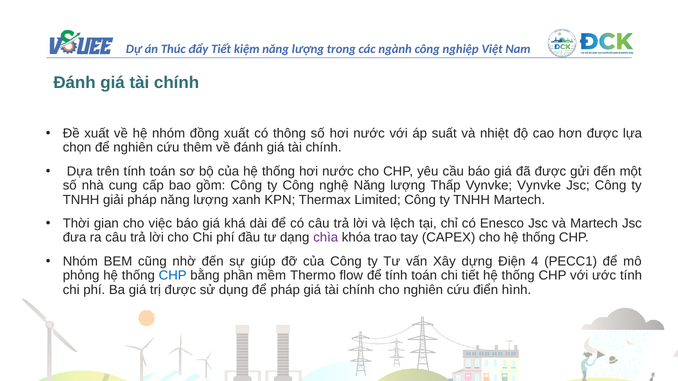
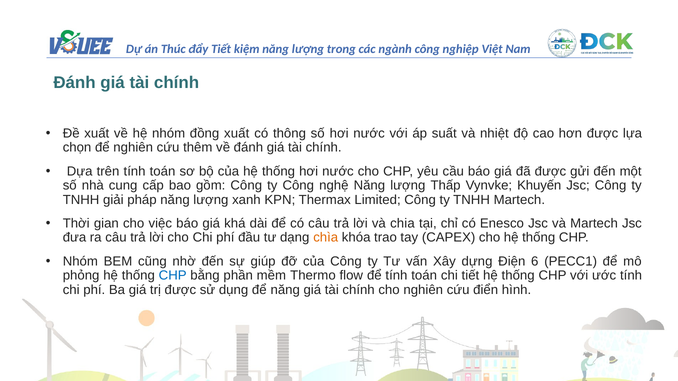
Vynvke Vynvke: Vynvke -> Khuyến
lệch: lệch -> chia
chìa colour: purple -> orange
4: 4 -> 6
để pháp: pháp -> năng
